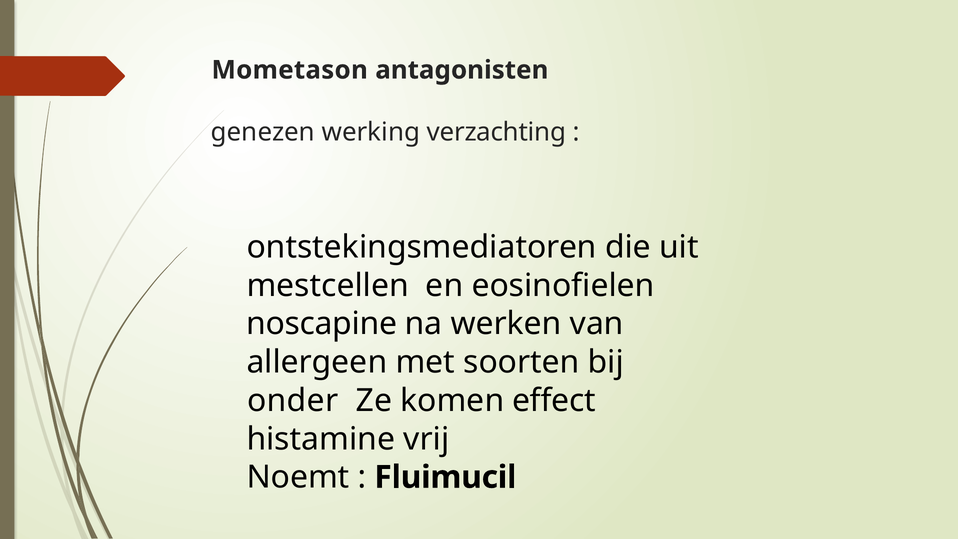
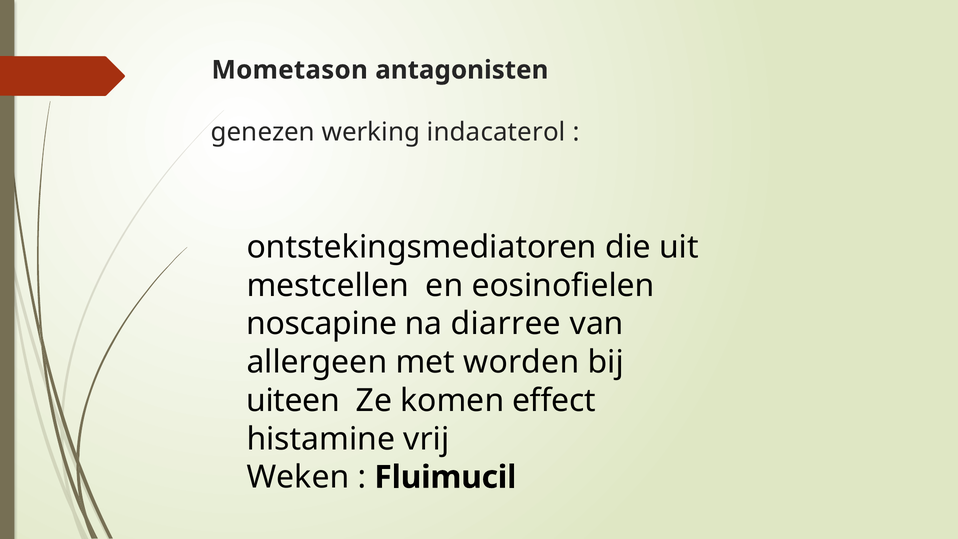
verzachting: verzachting -> indacaterol
werken: werken -> diarree
soorten: soorten -> worden
onder: onder -> uiteen
Noemt: Noemt -> Weken
